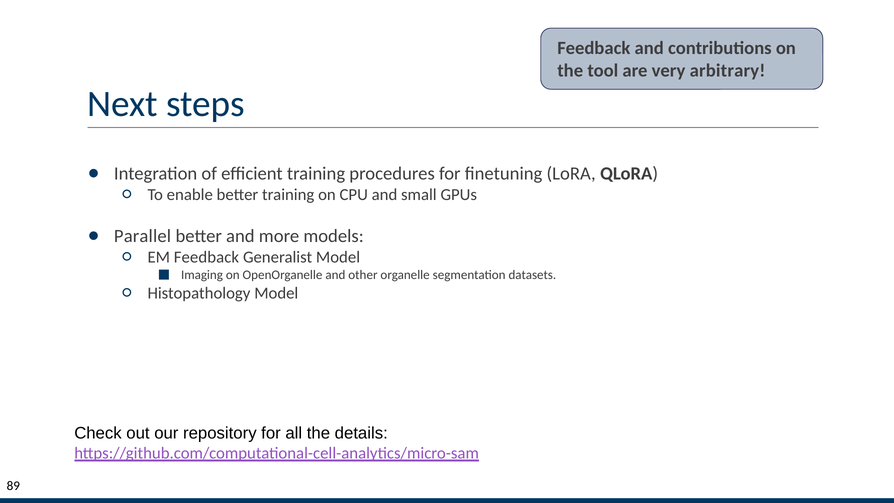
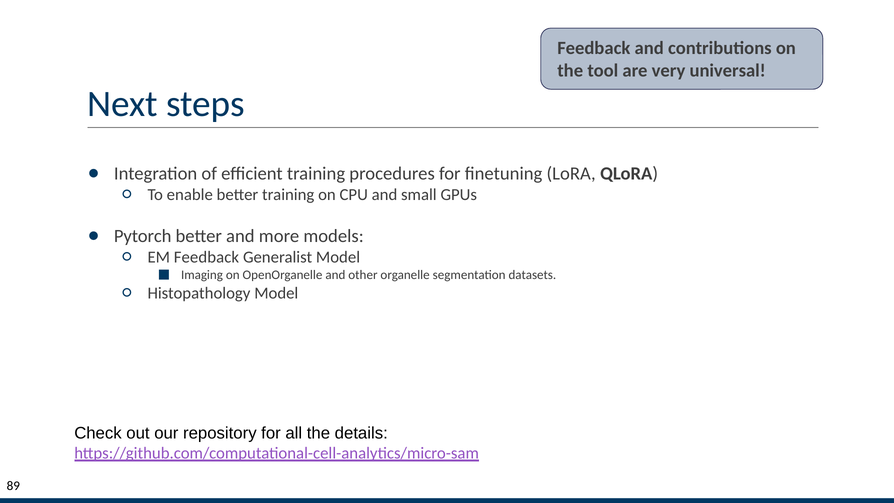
arbitrary: arbitrary -> universal
Parallel: Parallel -> Pytorch
